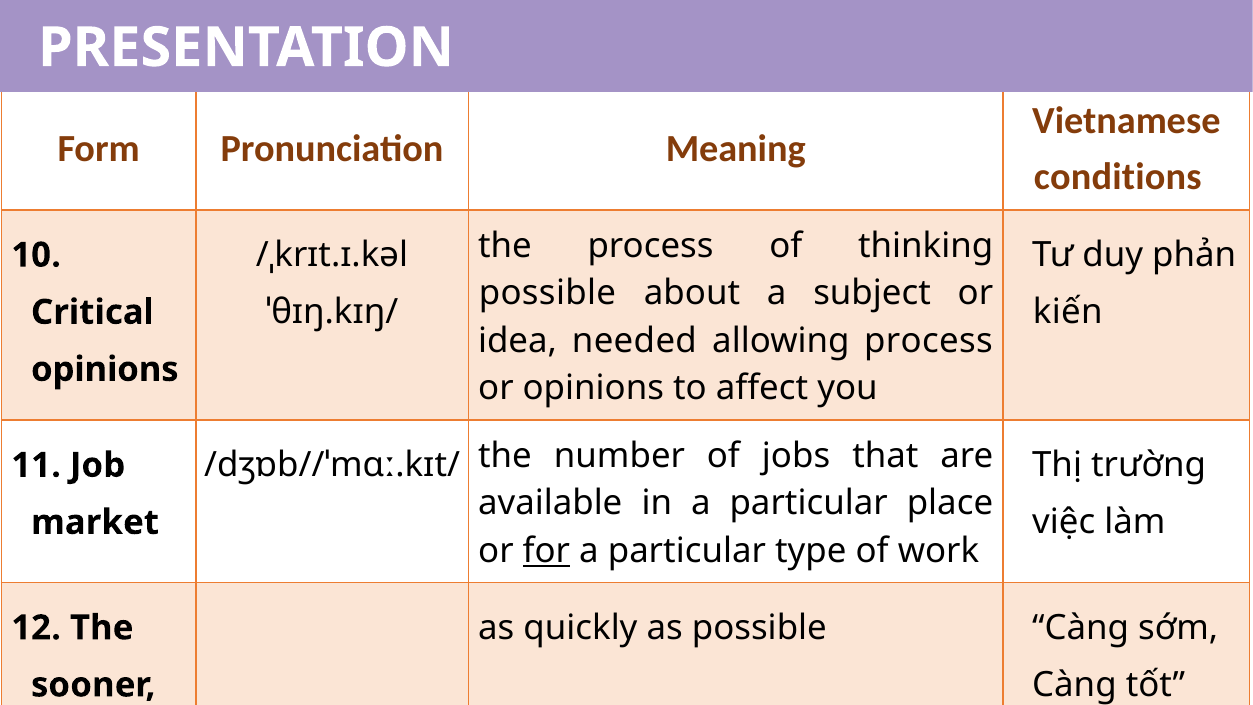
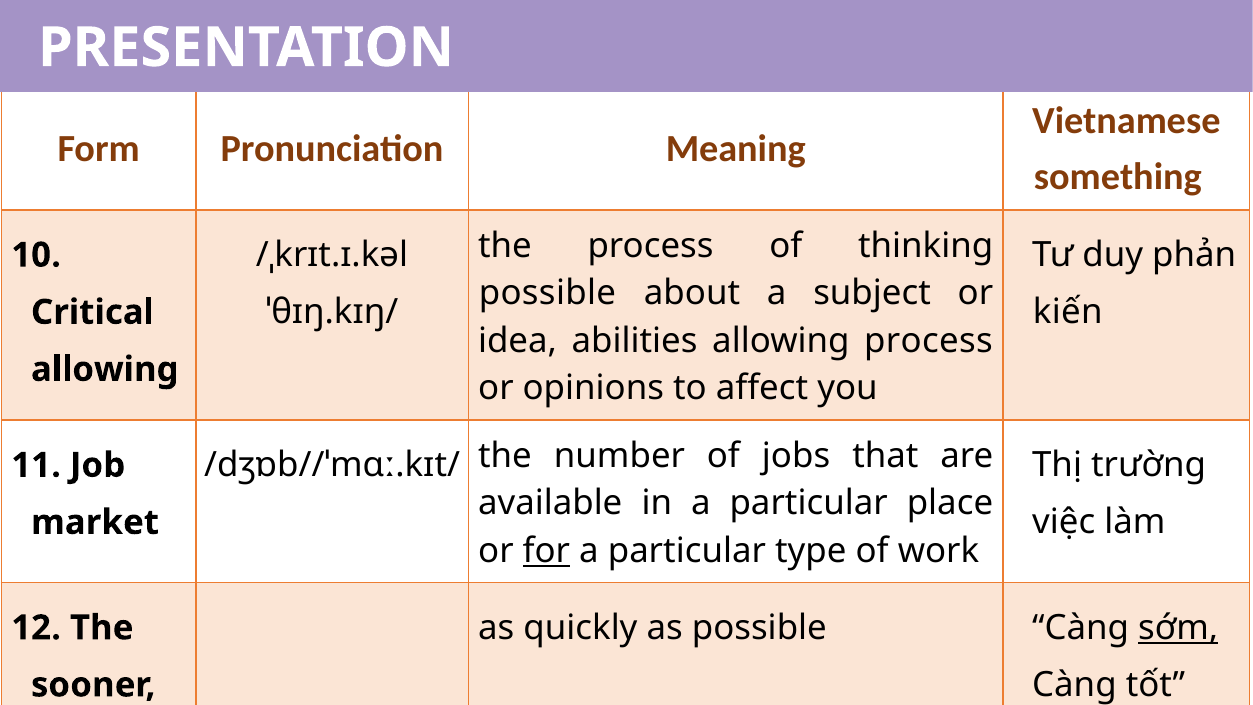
conditions: conditions -> something
needed: needed -> abilities
opinions at (105, 369): opinions -> allowing
sớm underline: none -> present
